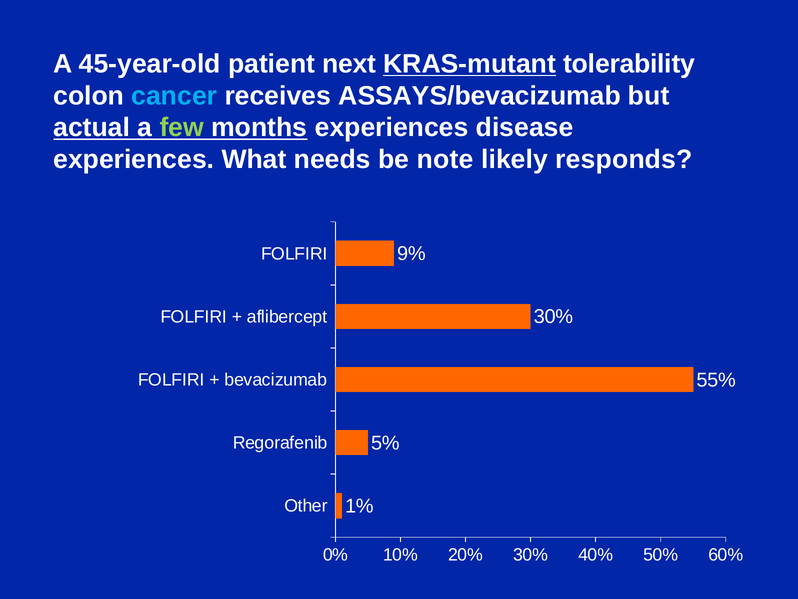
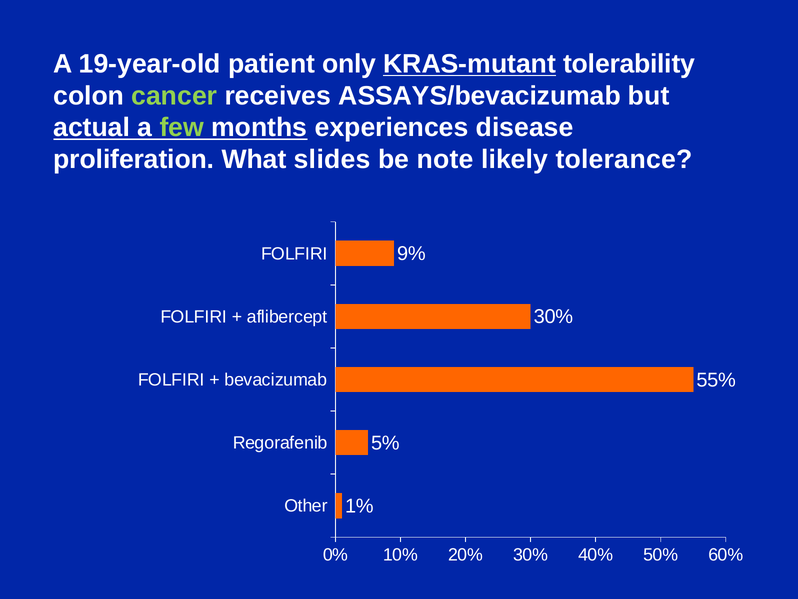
45-year-old: 45-year-old -> 19-year-old
next: next -> only
cancer colour: light blue -> light green
experiences at (134, 160): experiences -> proliferation
needs: needs -> slides
responds: responds -> tolerance
